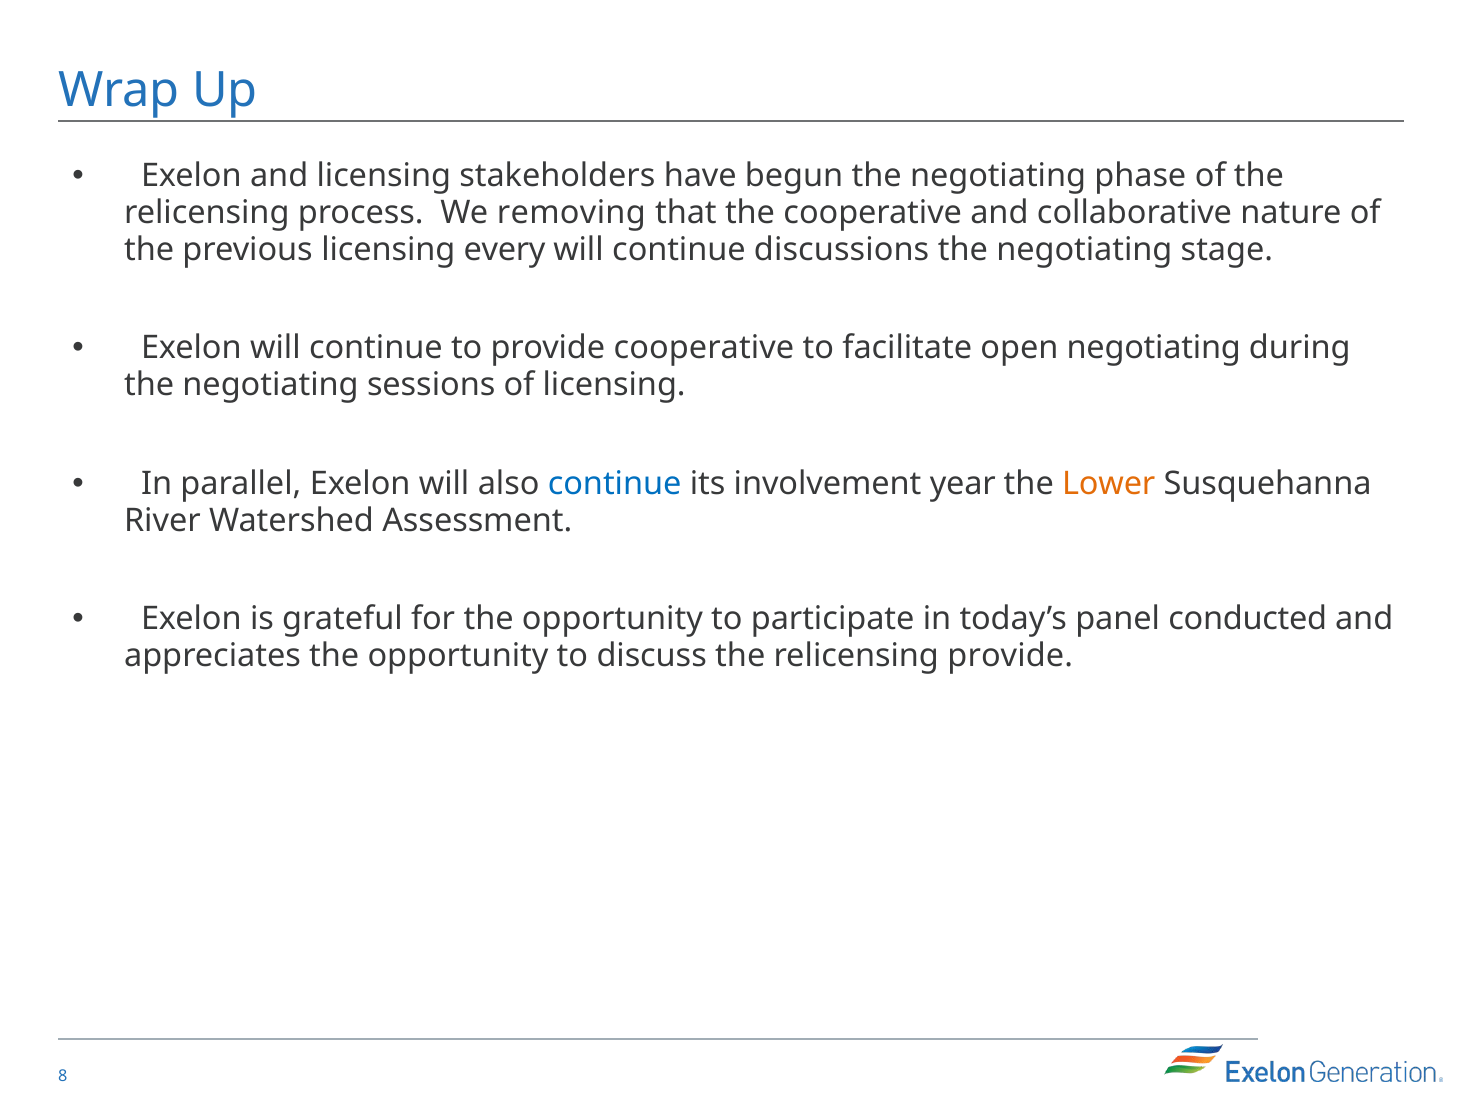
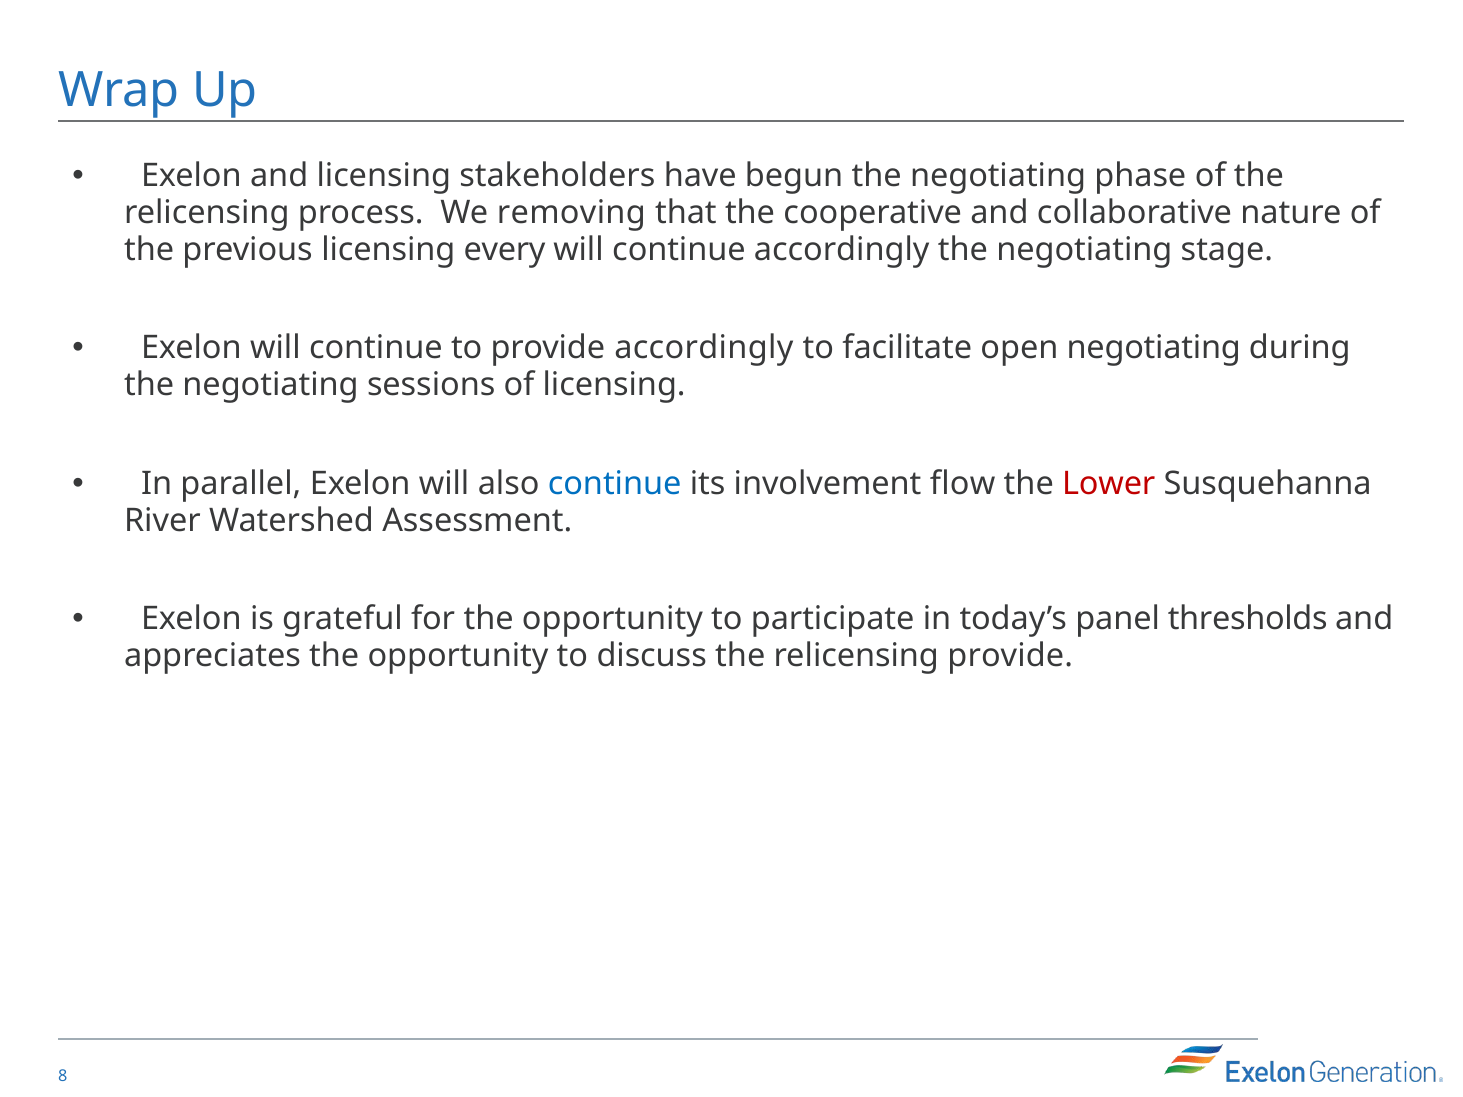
continue discussions: discussions -> accordingly
provide cooperative: cooperative -> accordingly
year: year -> flow
Lower colour: orange -> red
conducted: conducted -> thresholds
